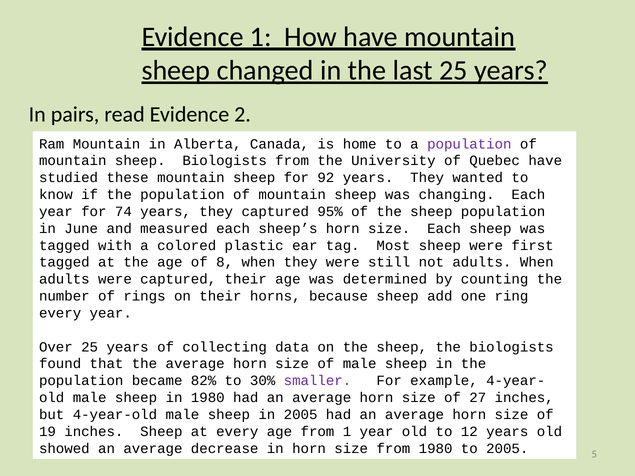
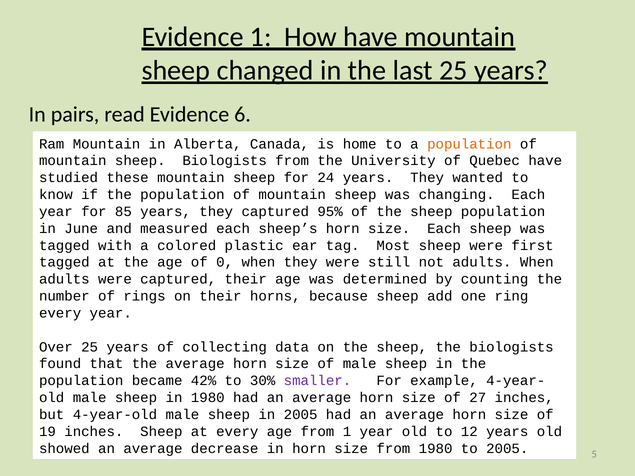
2: 2 -> 6
population at (469, 144) colour: purple -> orange
92: 92 -> 24
74: 74 -> 85
8: 8 -> 0
82%: 82% -> 42%
